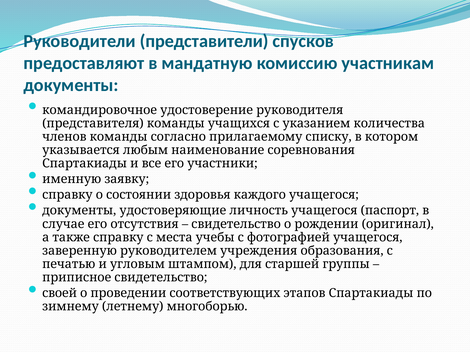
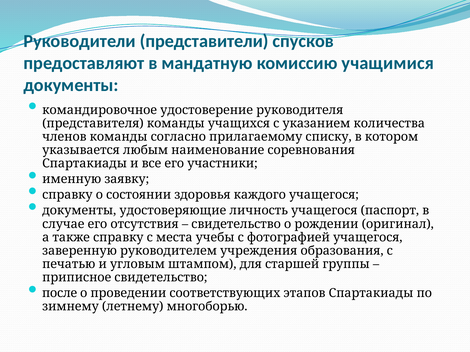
участникам: участникам -> учащимися
своей: своей -> после
